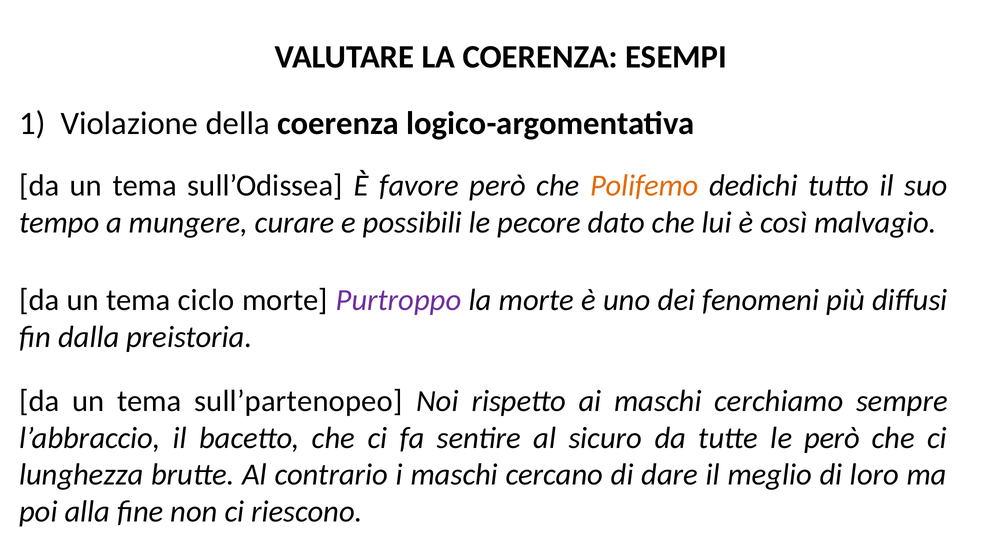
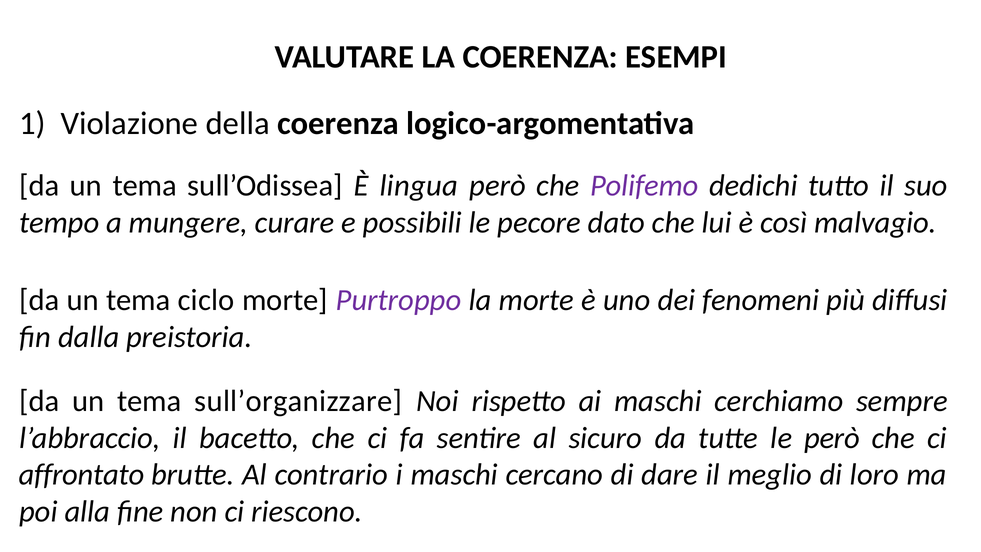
favore: favore -> lingua
Polifemo colour: orange -> purple
sull’partenopeo: sull’partenopeo -> sull’organizzare
lunghezza: lunghezza -> affrontato
